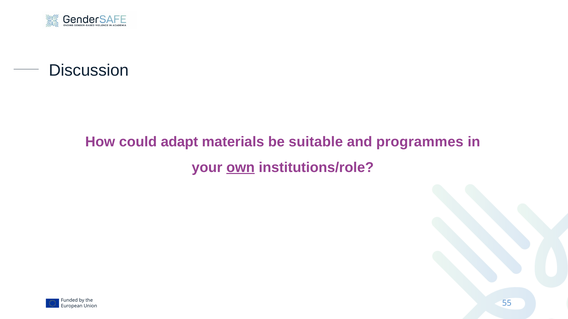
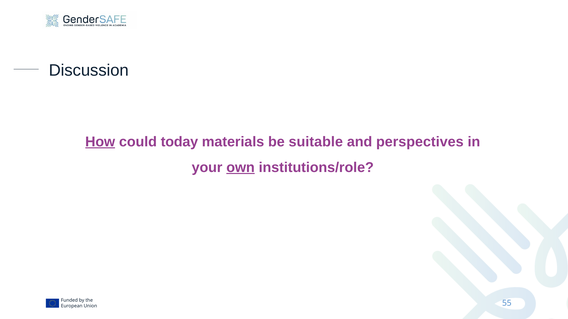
How underline: none -> present
adapt: adapt -> today
programmes: programmes -> perspectives
